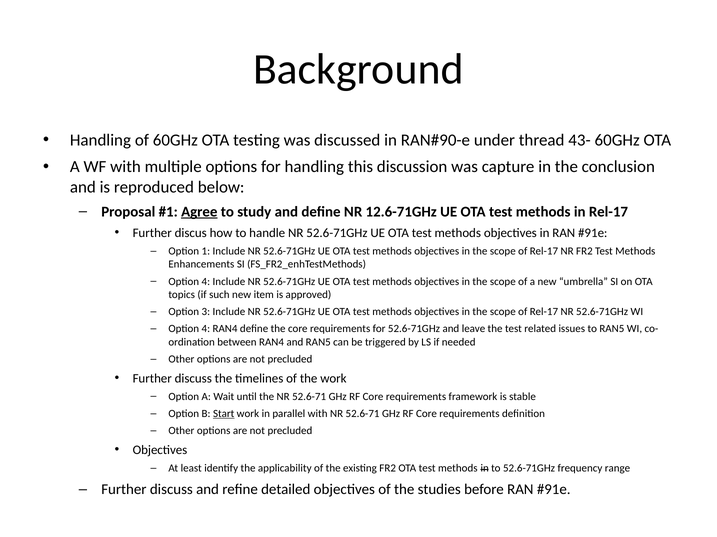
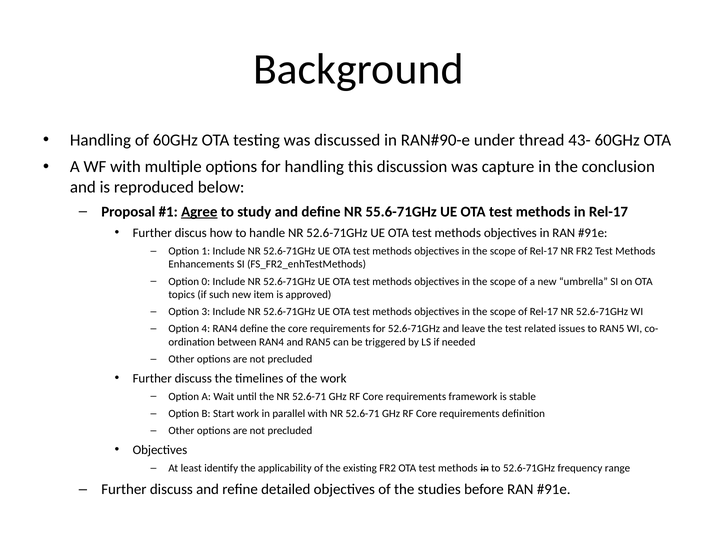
12.6-71GHz: 12.6-71GHz -> 55.6-71GHz
4 at (206, 282): 4 -> 0
Start underline: present -> none
